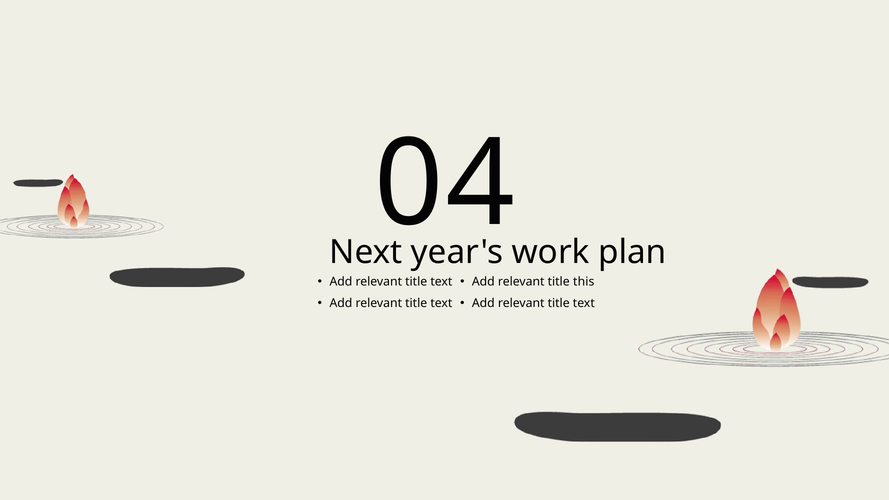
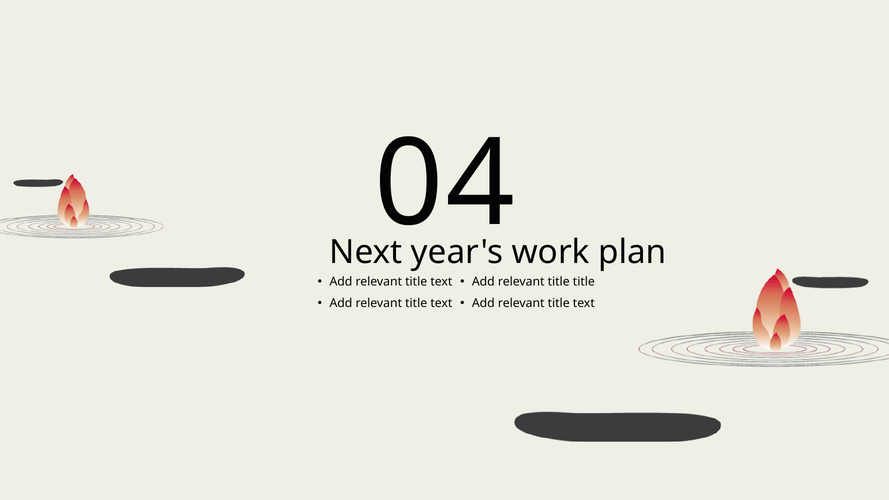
title this: this -> title
